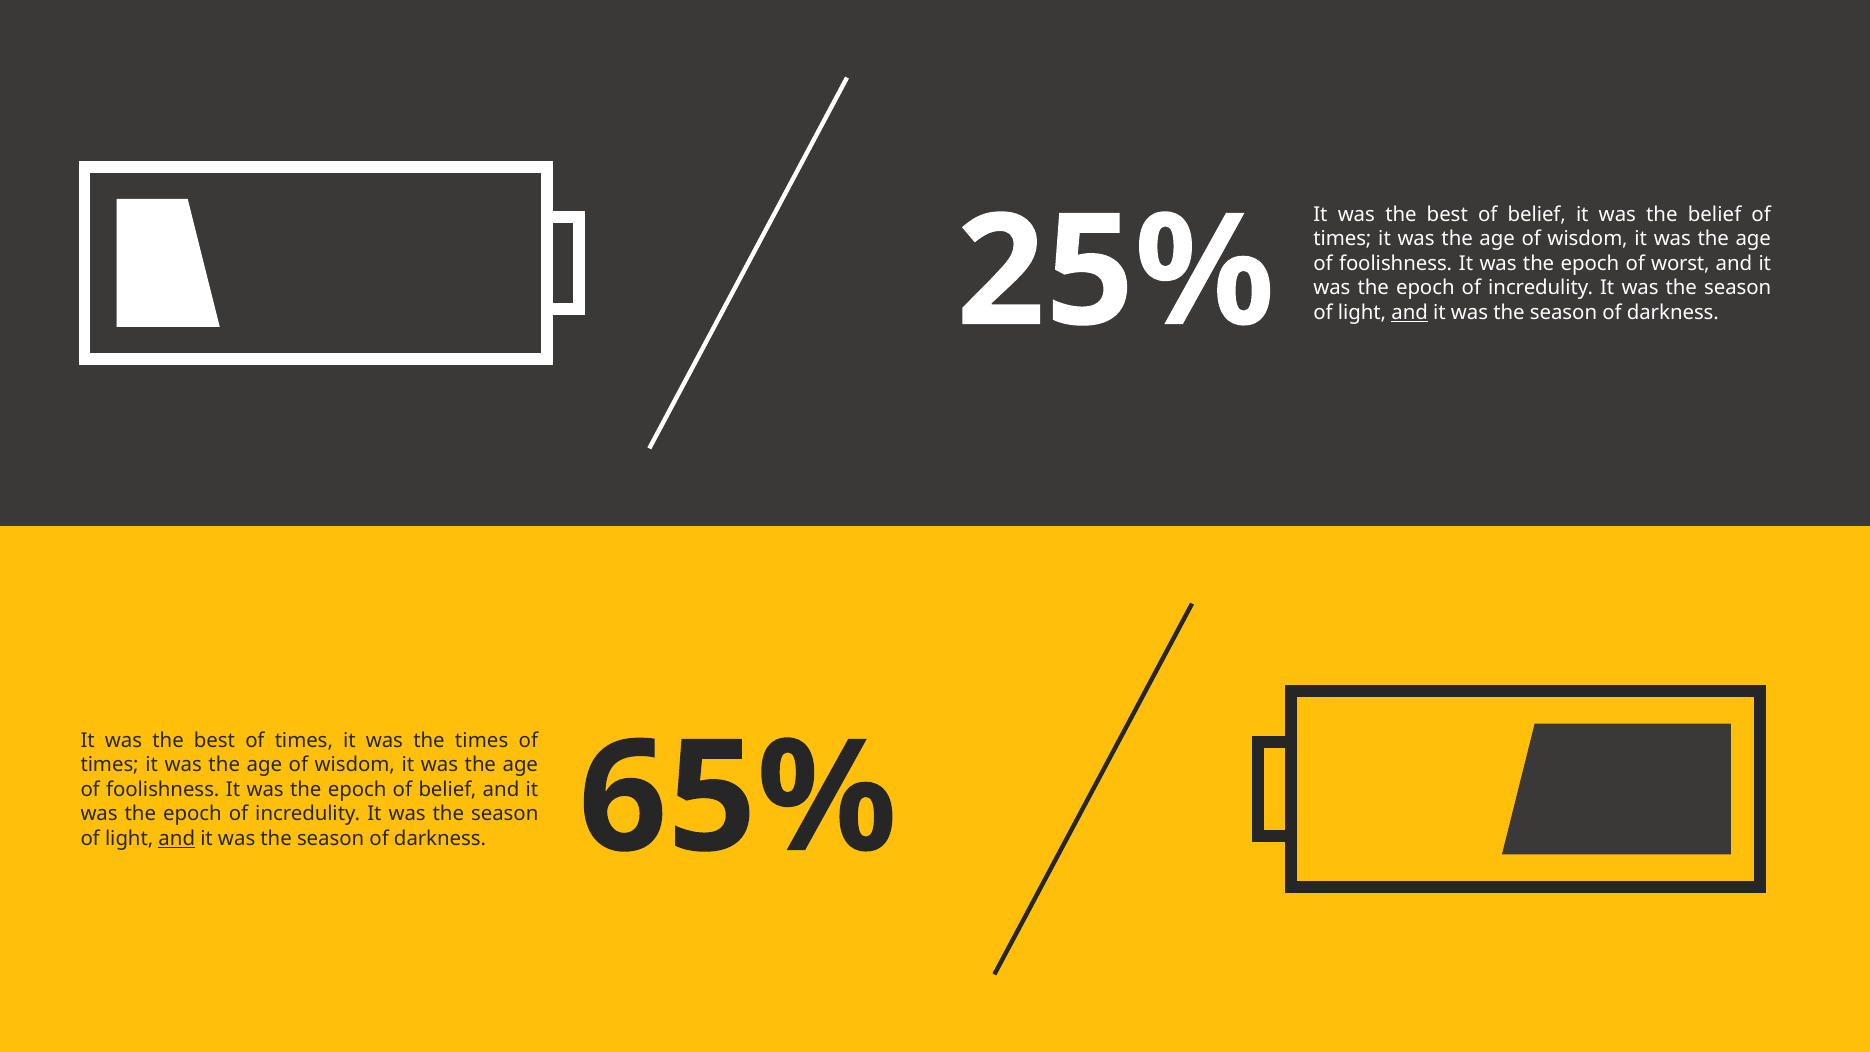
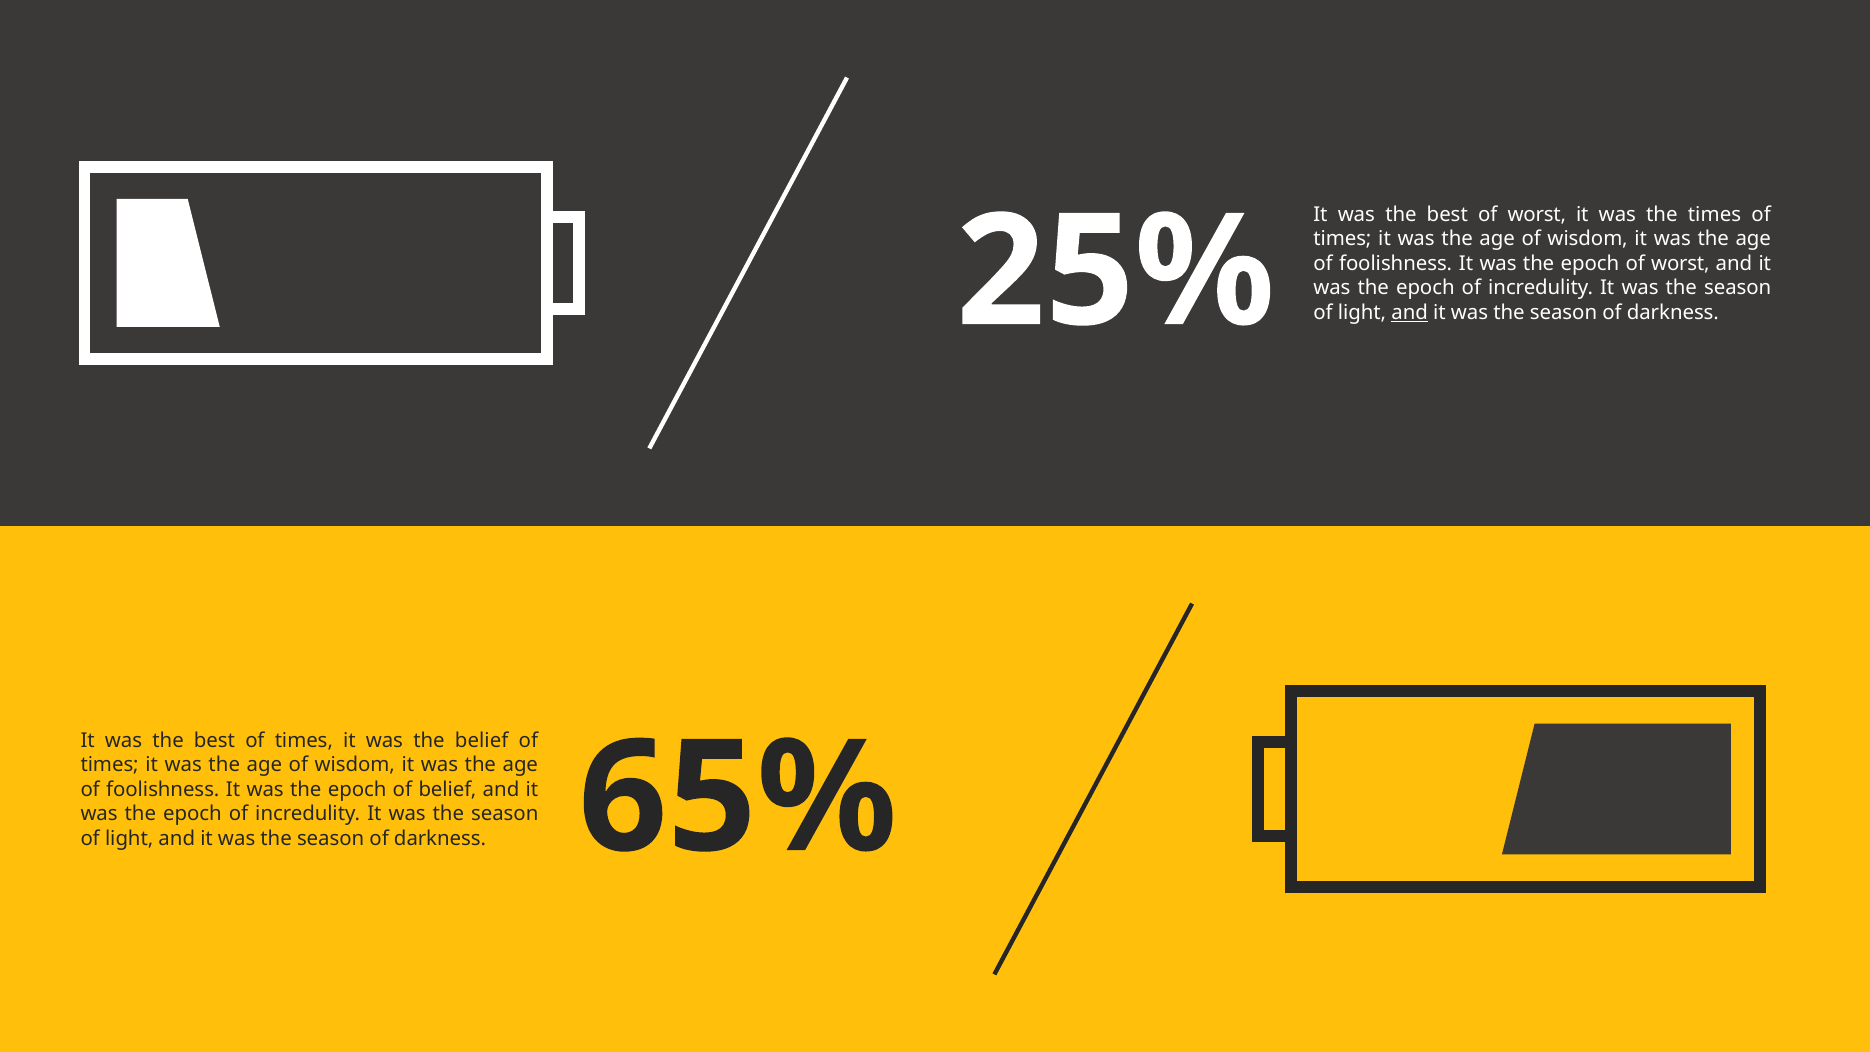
best of belief: belief -> worst
the belief: belief -> times
the times: times -> belief
and at (177, 838) underline: present -> none
